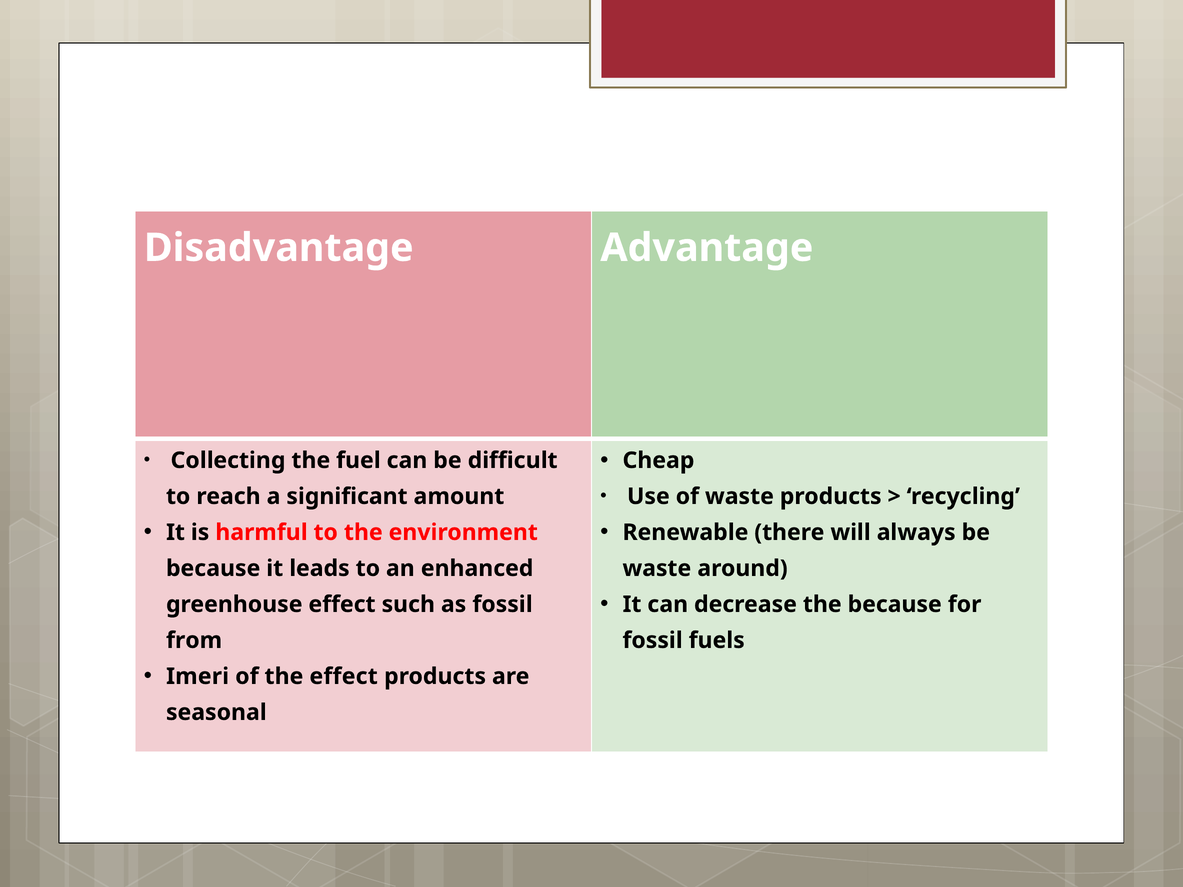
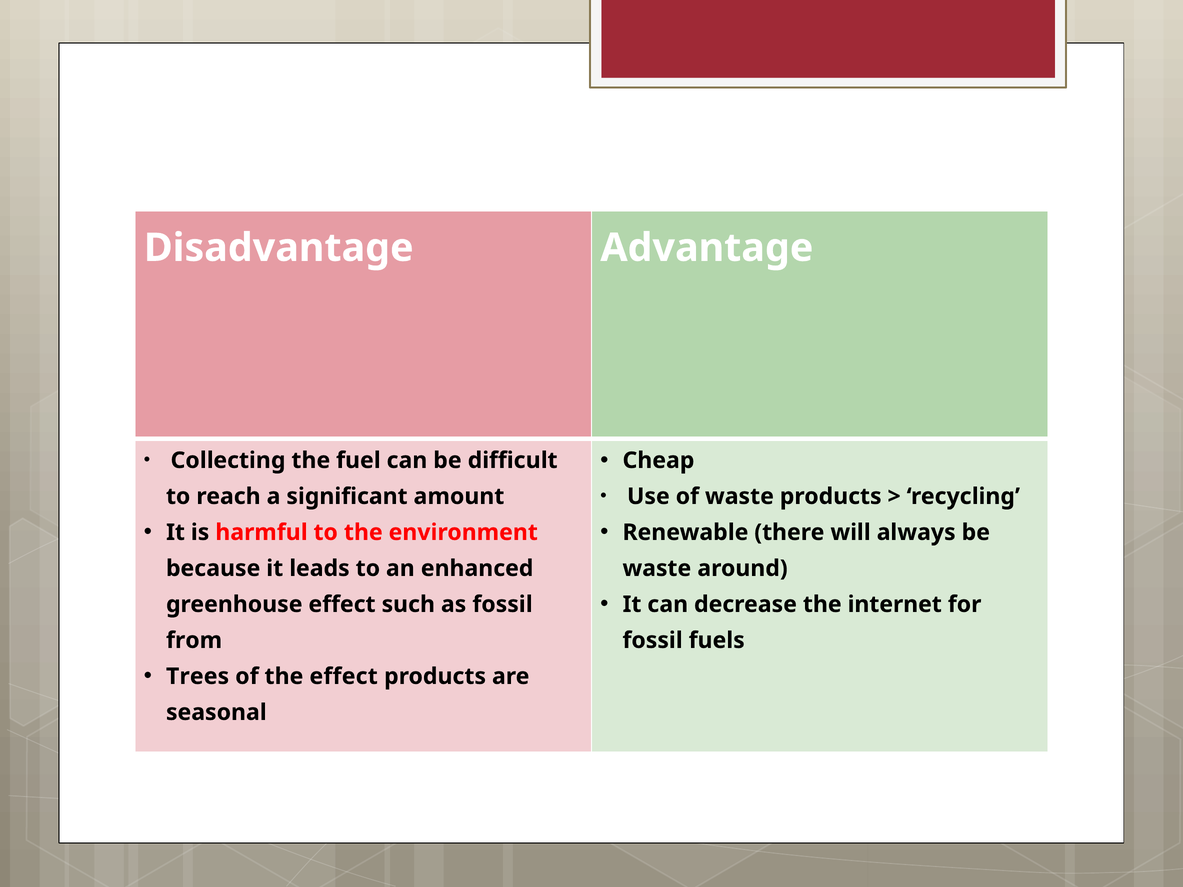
the because: because -> internet
Imeri: Imeri -> Trees
